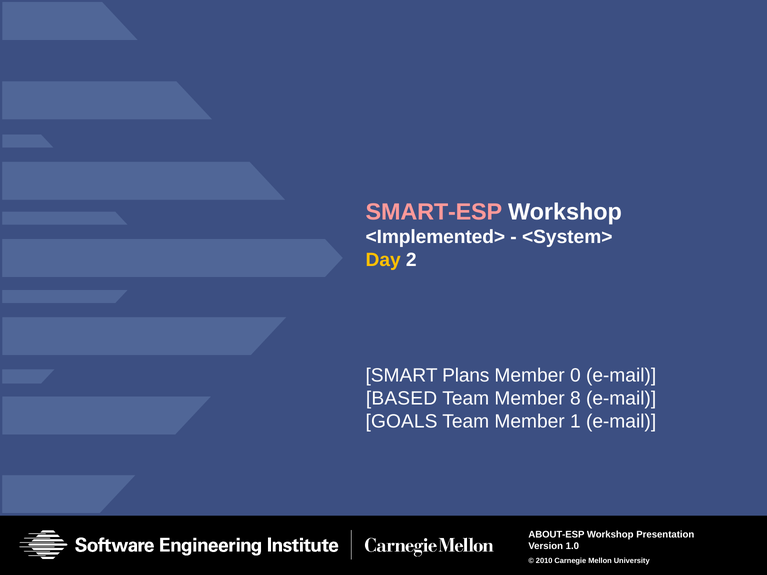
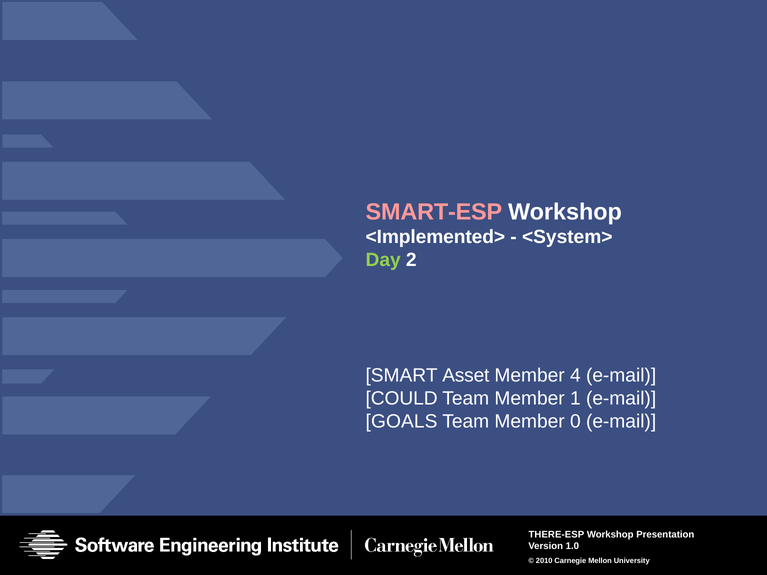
Day colour: yellow -> light green
Plans: Plans -> Asset
0: 0 -> 4
BASED: BASED -> COULD
8: 8 -> 1
1: 1 -> 0
ABOUT-ESP: ABOUT-ESP -> THERE-ESP
